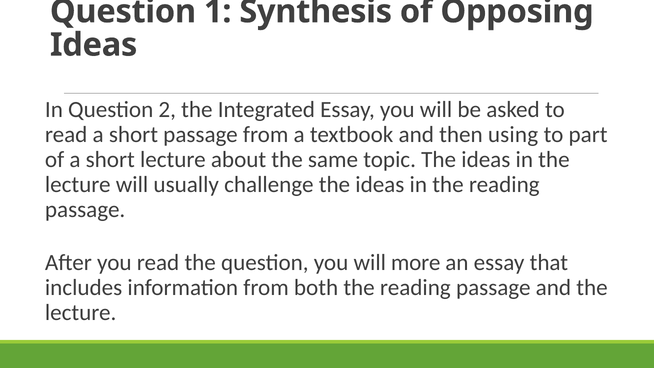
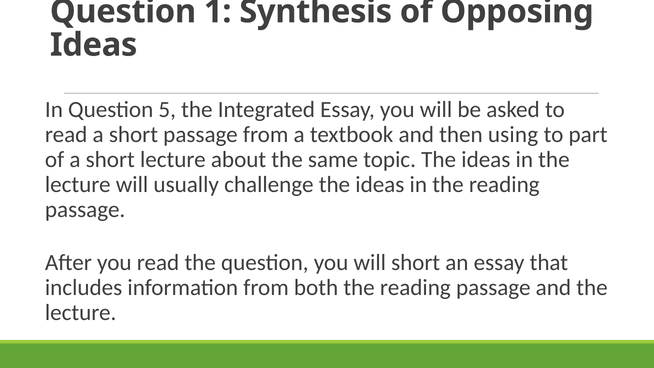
2: 2 -> 5
will more: more -> short
